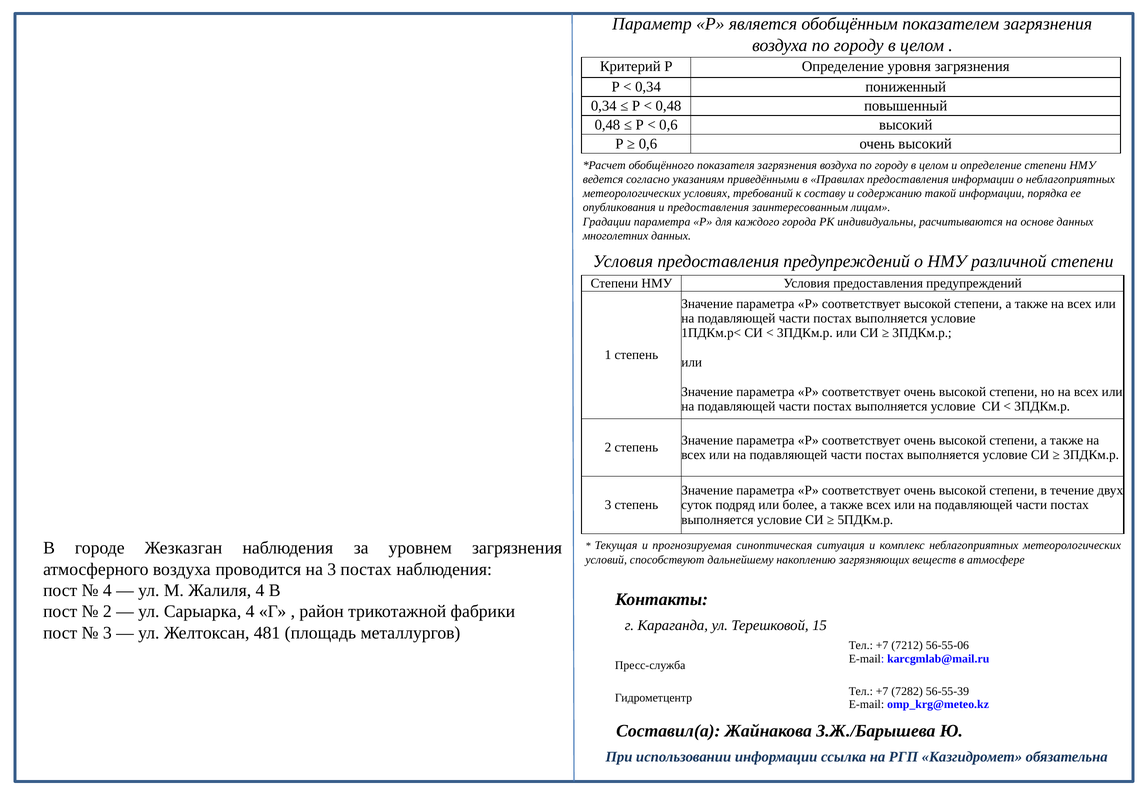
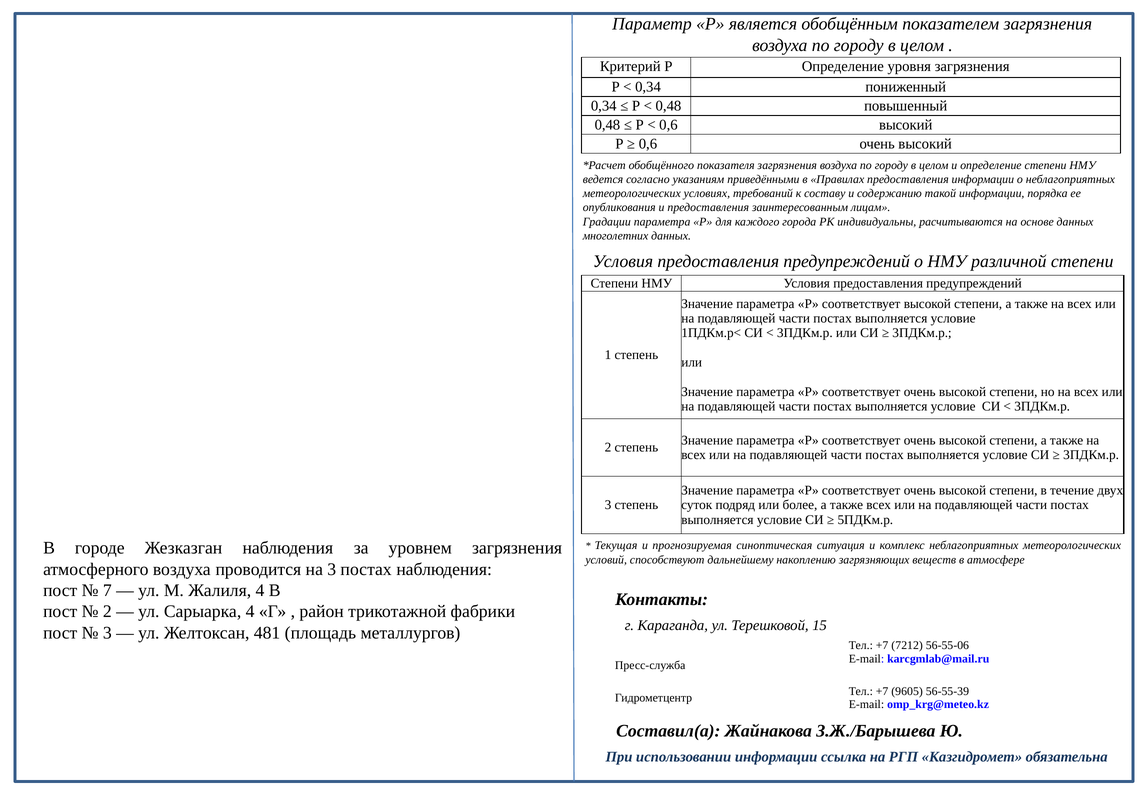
4 at (107, 590): 4 -> 7
7282: 7282 -> 9605
